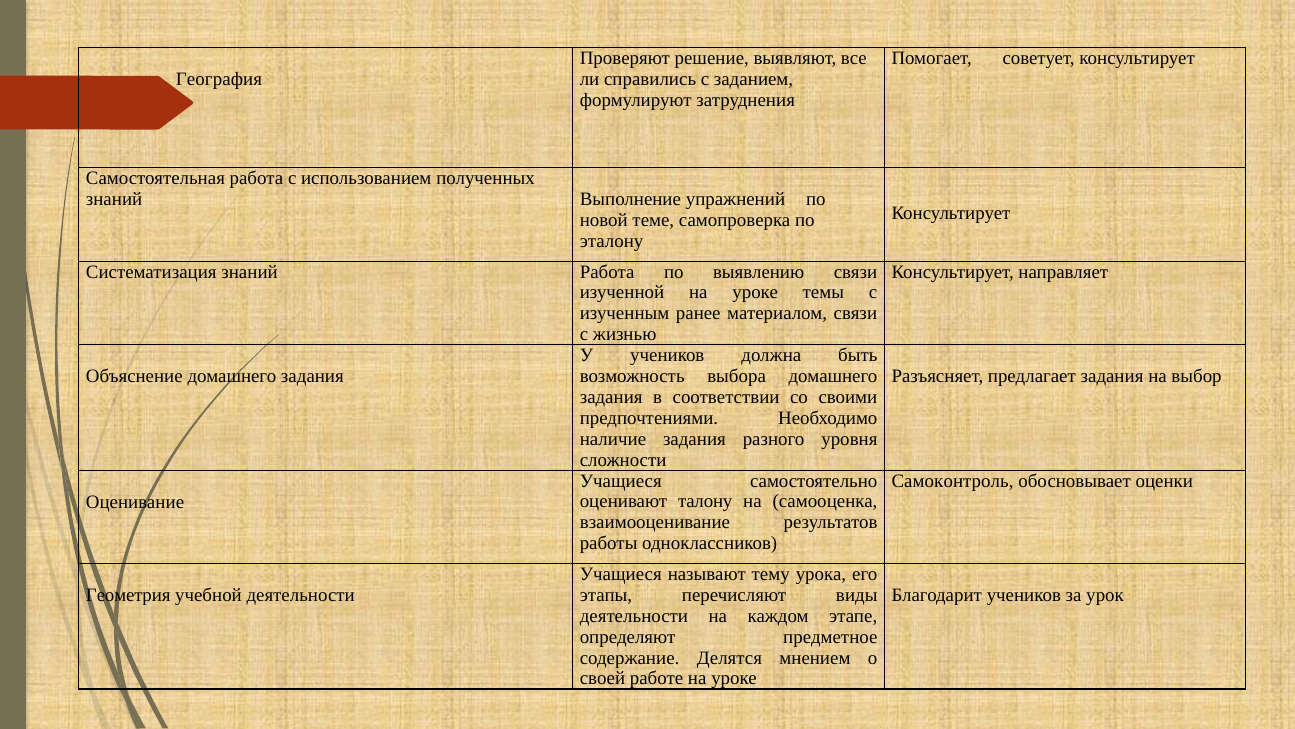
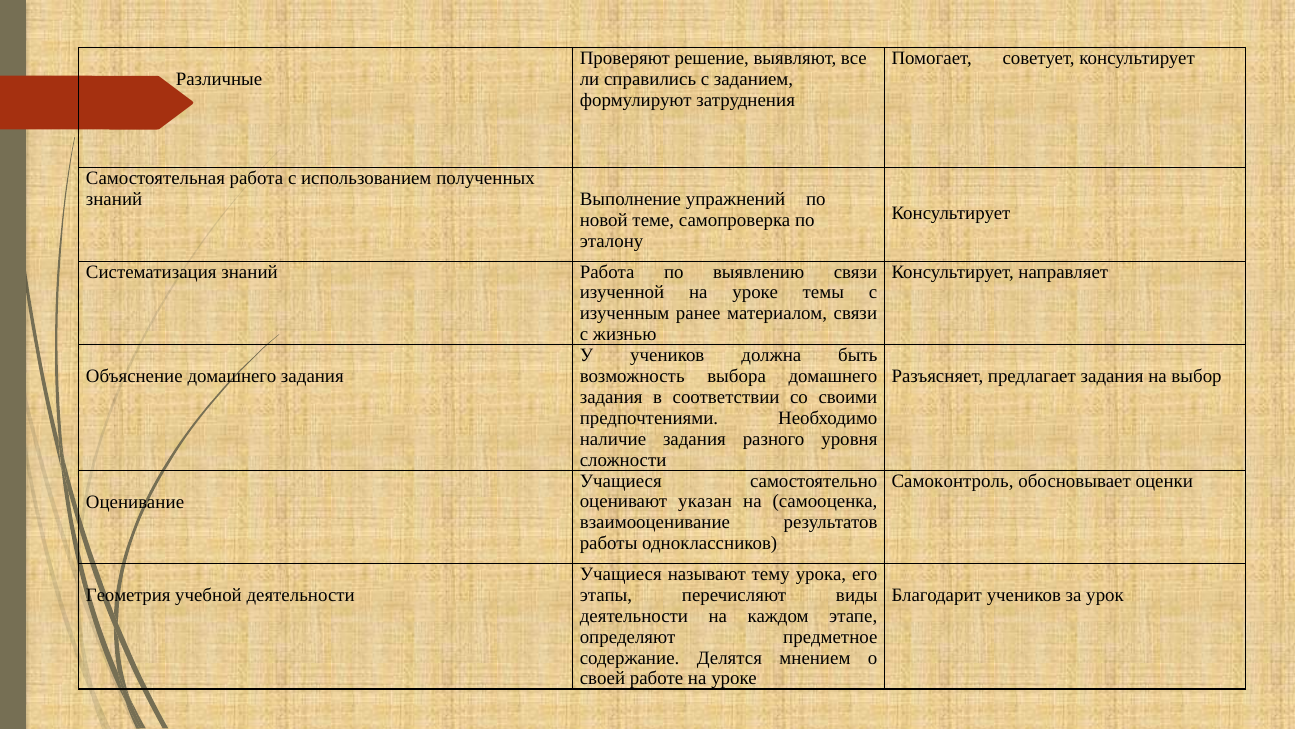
География: География -> Различные
талону: талону -> указан
